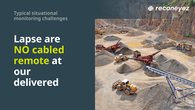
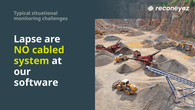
remote: remote -> system
delivered: delivered -> software
